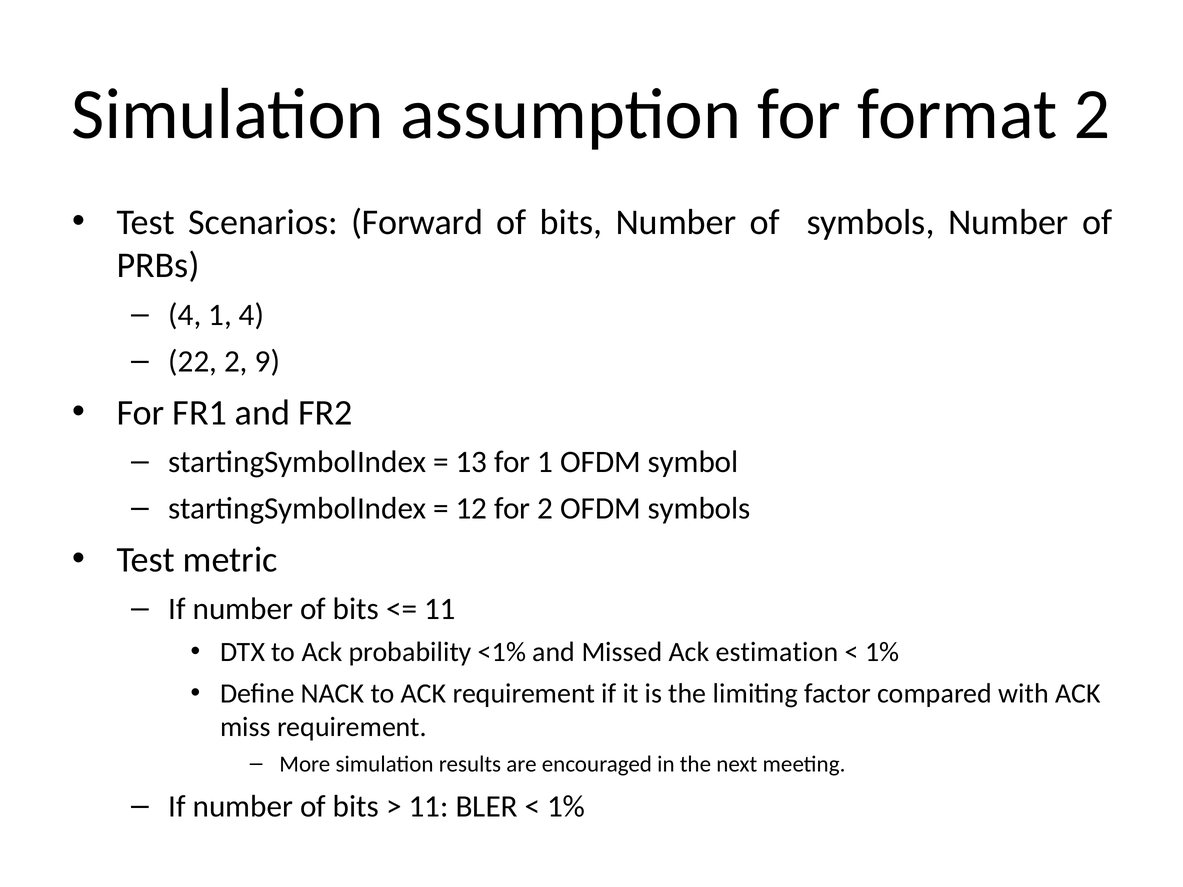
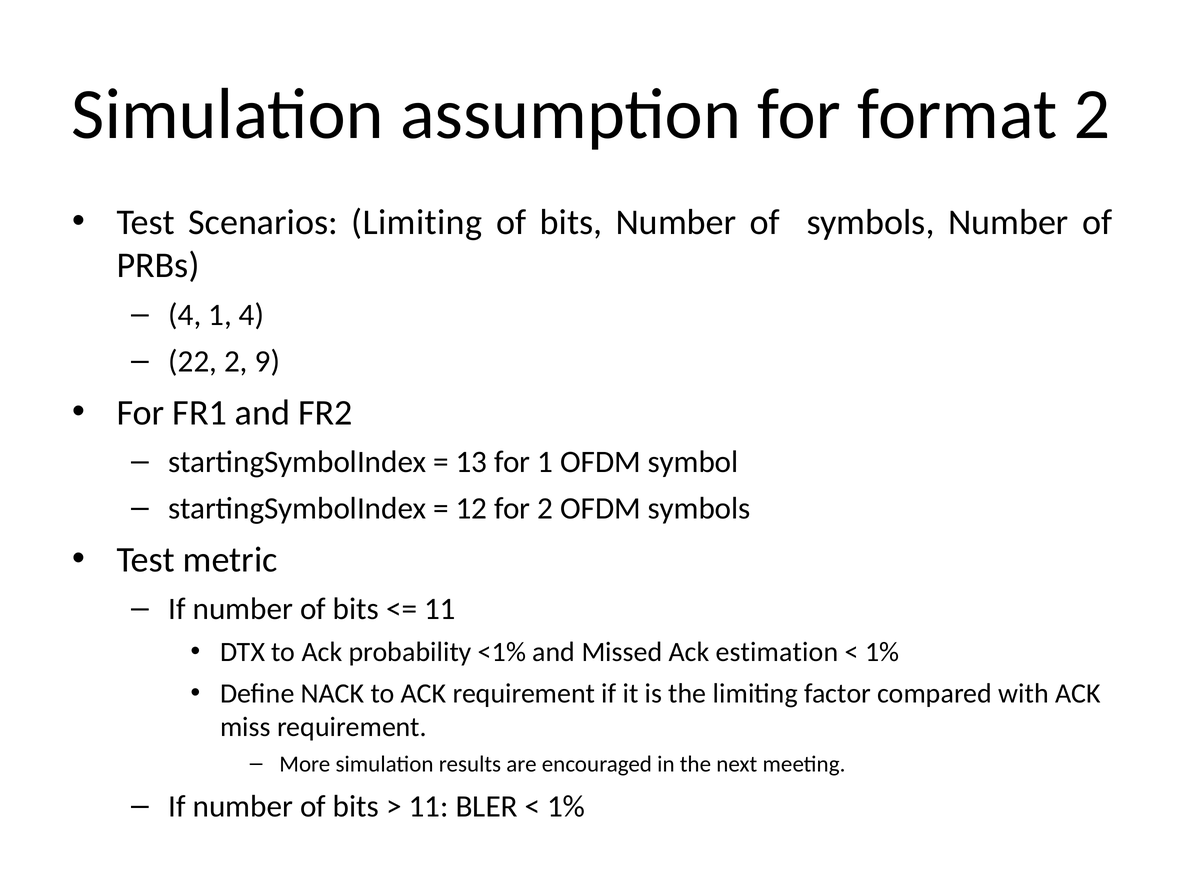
Scenarios Forward: Forward -> Limiting
